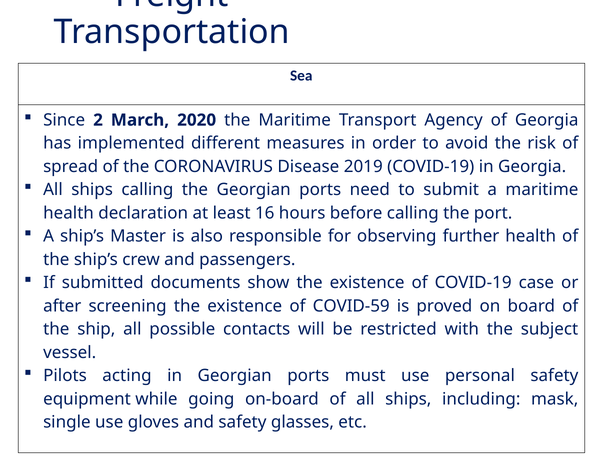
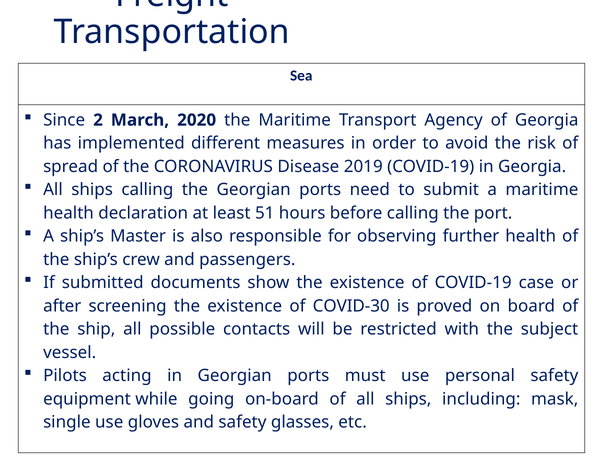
16: 16 -> 51
COVID-59: COVID-59 -> COVID-30
